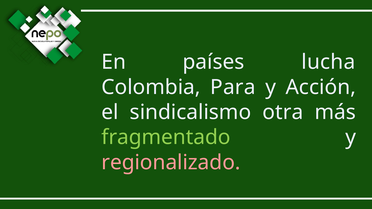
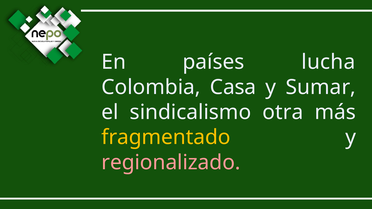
Para: Para -> Casa
Acción: Acción -> Sumar
fragmentado colour: light green -> yellow
